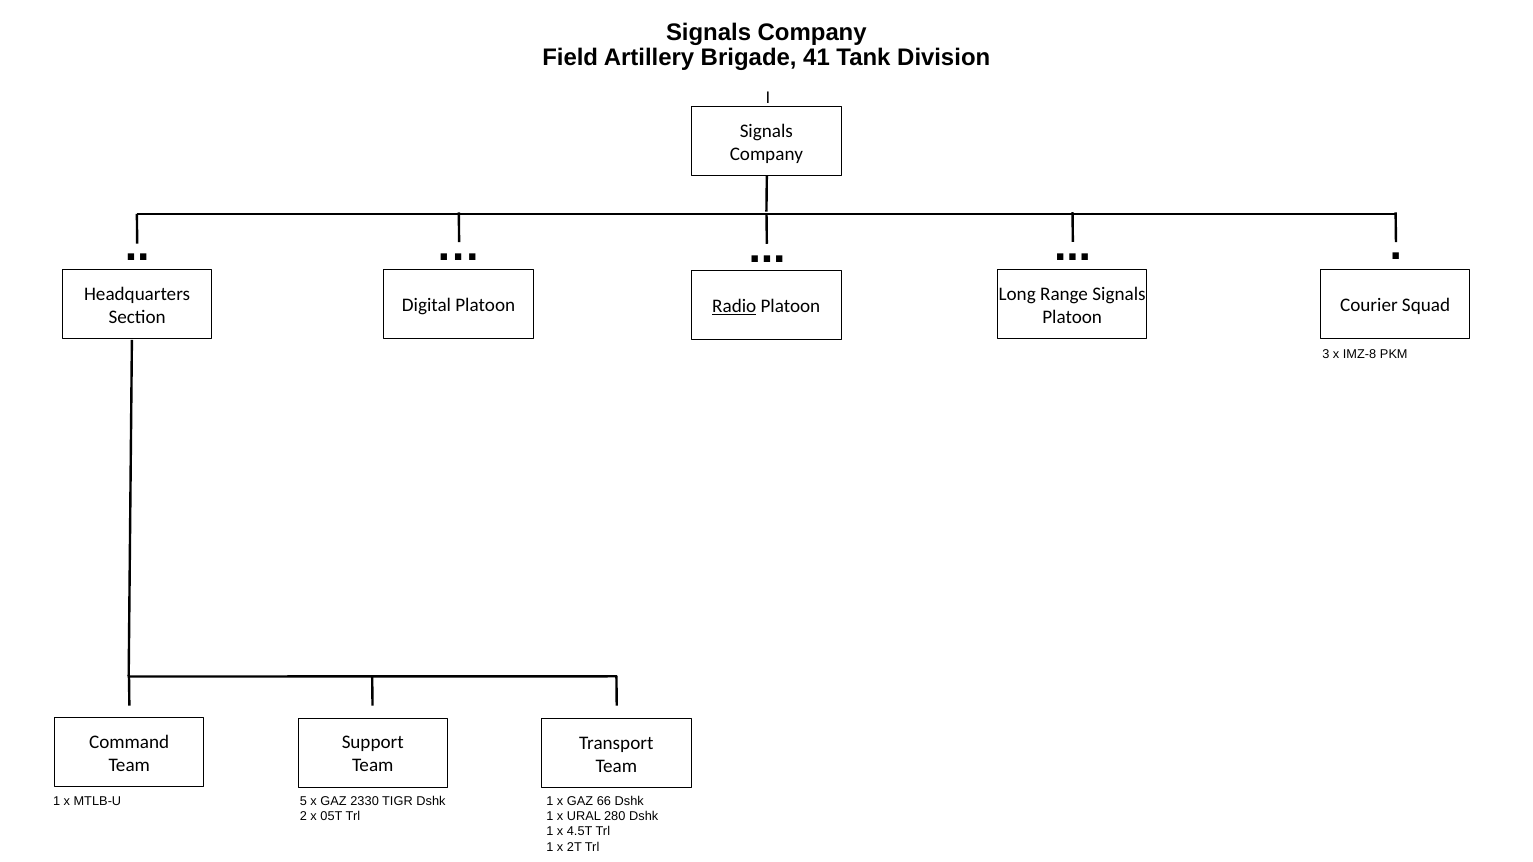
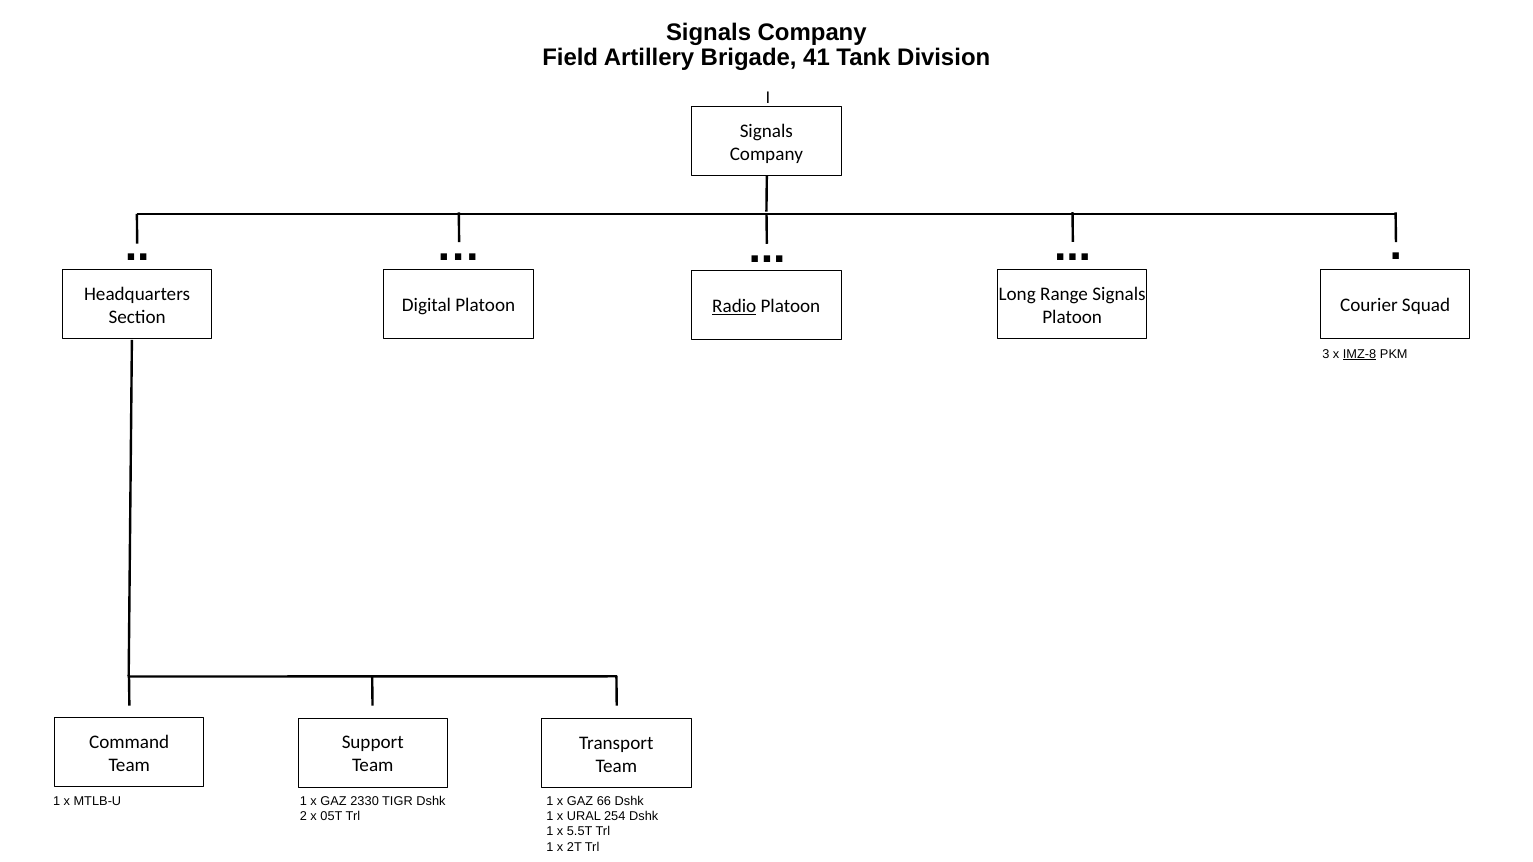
IMZ-8 underline: none -> present
MTLB-U 5: 5 -> 1
280: 280 -> 254
4.5T: 4.5T -> 5.5T
